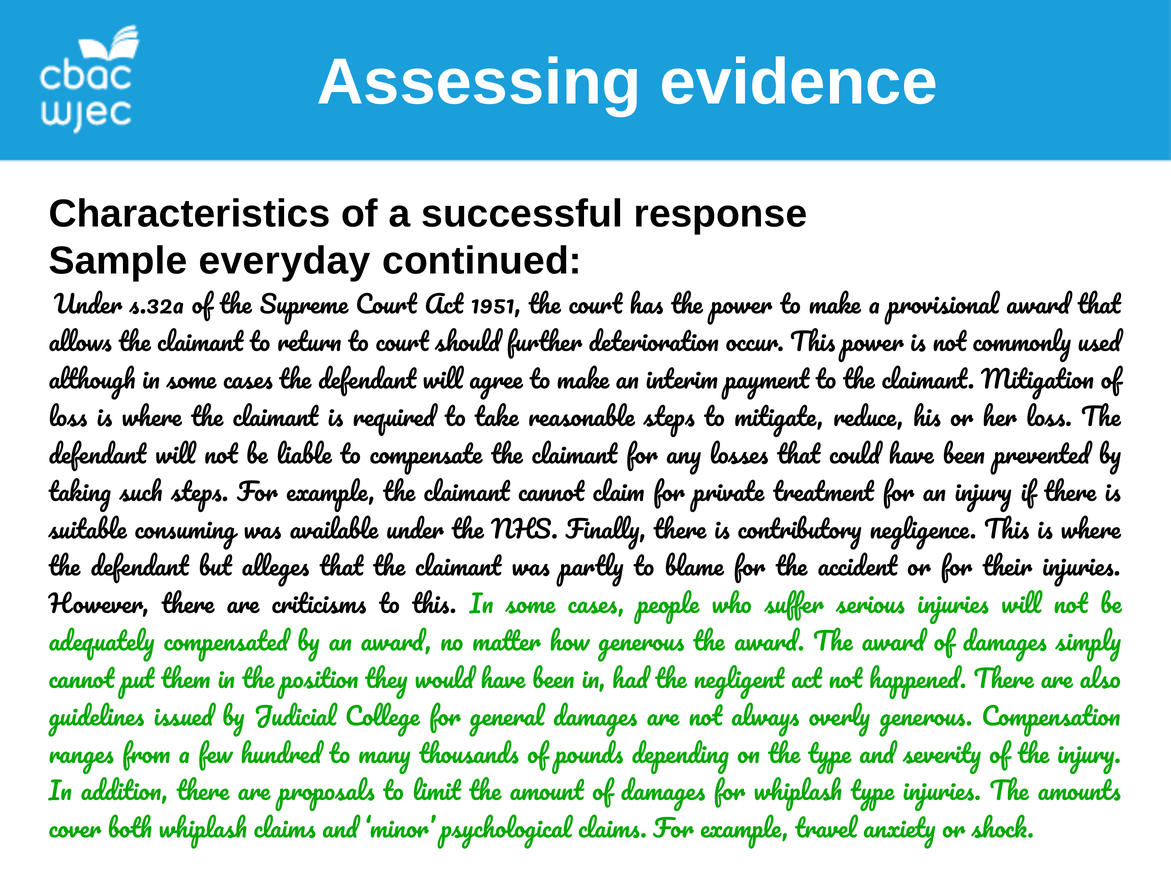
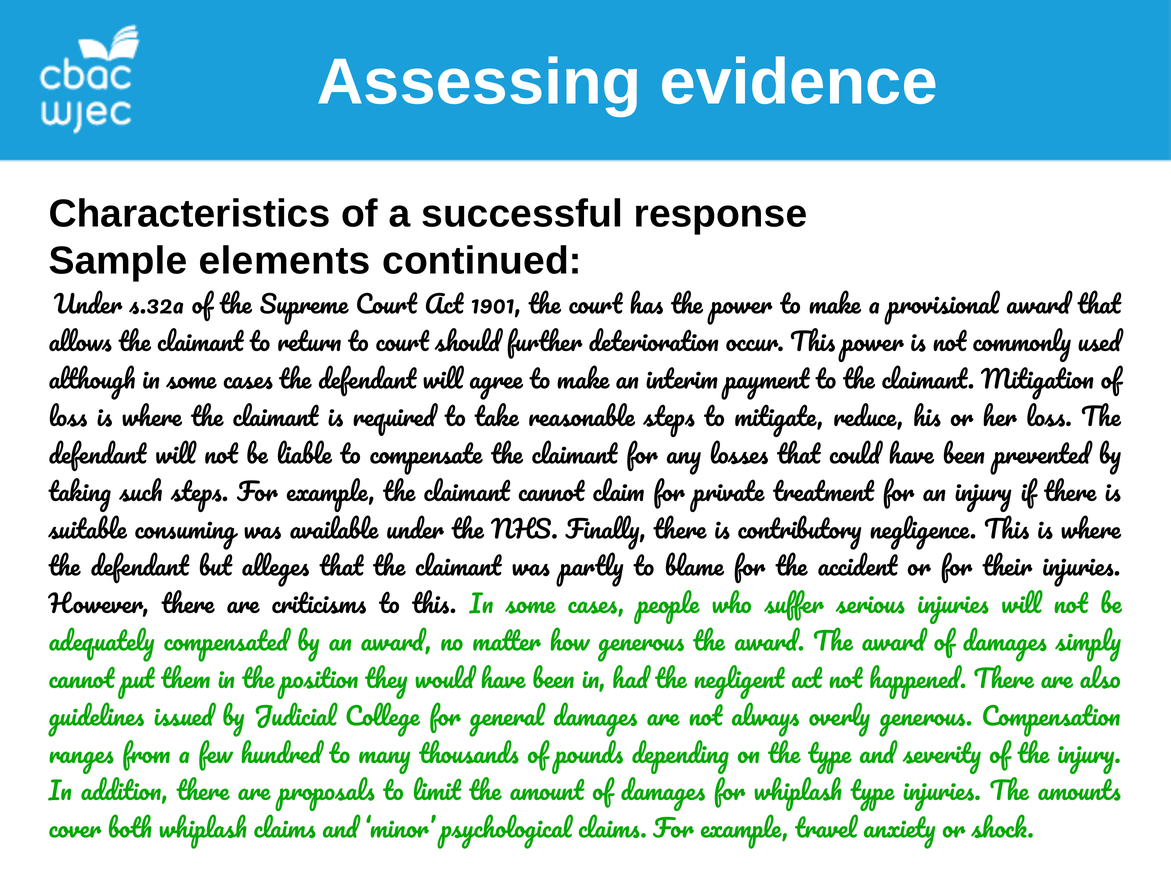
everyday: everyday -> elements
1951: 1951 -> 1901
